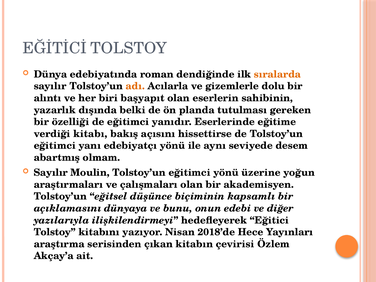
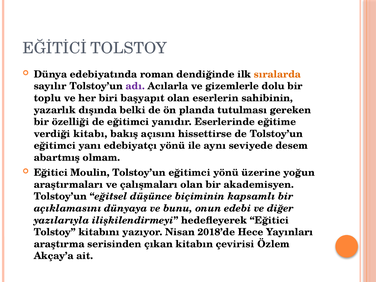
adı colour: orange -> purple
alıntı: alıntı -> toplu
Sayılır at (51, 173): Sayılır -> Eğitici
